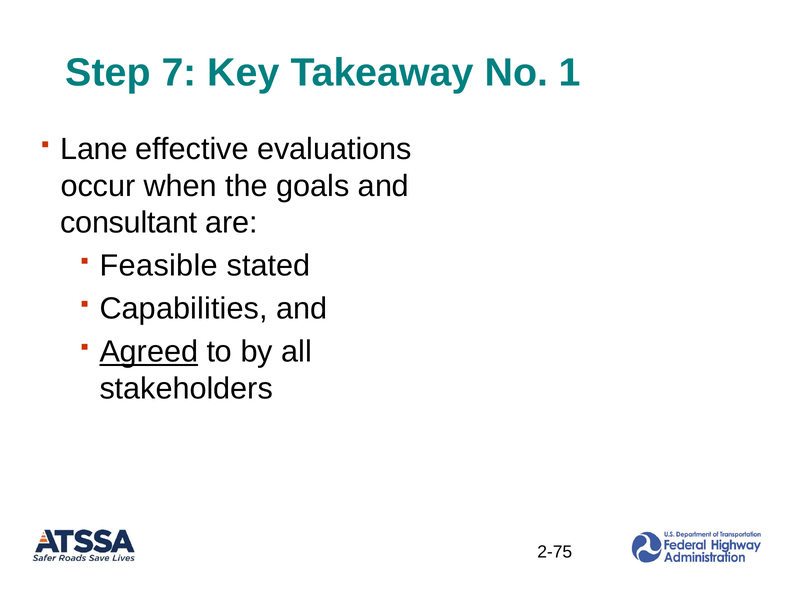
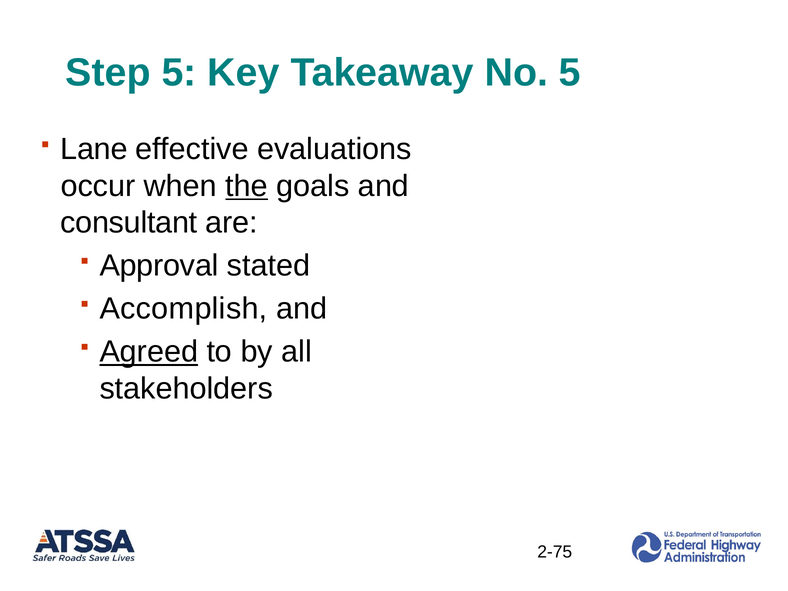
Step 7: 7 -> 5
No 1: 1 -> 5
the underline: none -> present
Feasible: Feasible -> Approval
Capabilities: Capabilities -> Accomplish
